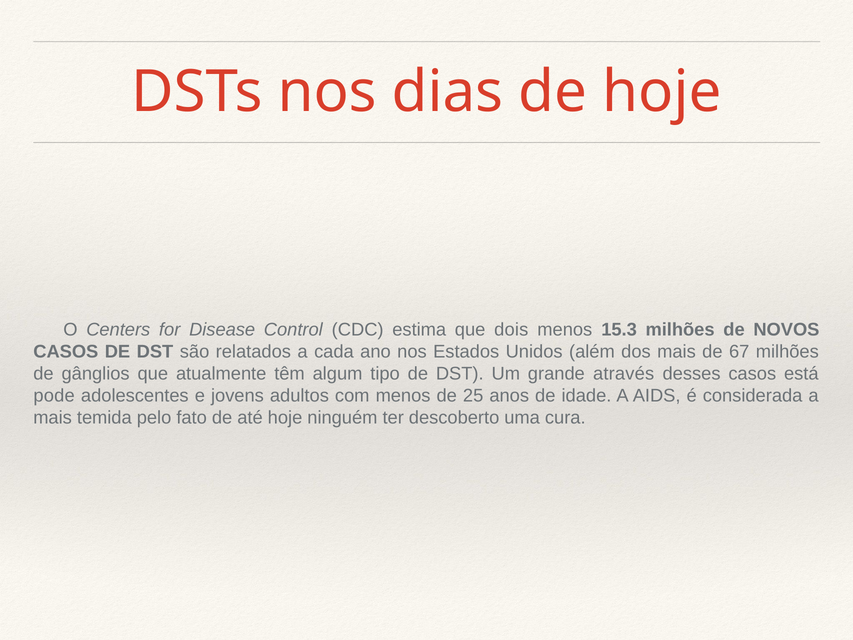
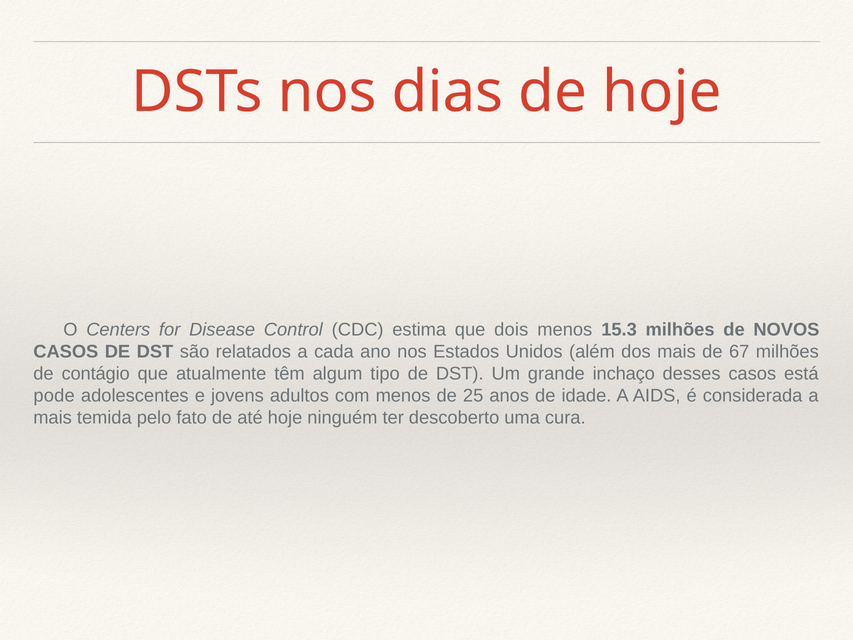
gânglios: gânglios -> contágio
através: através -> inchaço
